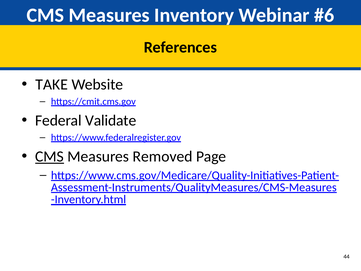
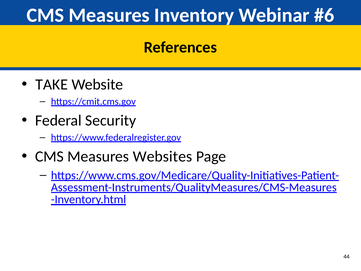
Validate: Validate -> Security
CMS at (50, 156) underline: present -> none
Removed: Removed -> Websites
